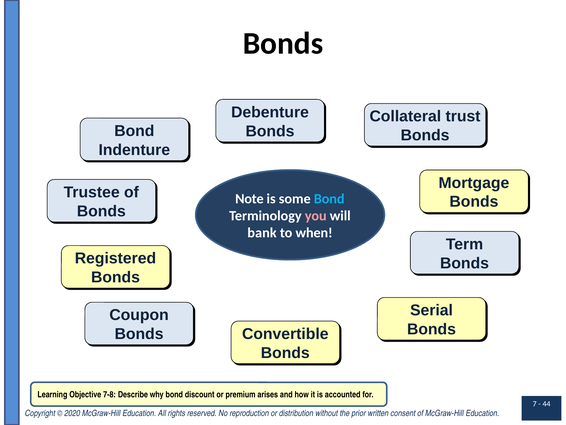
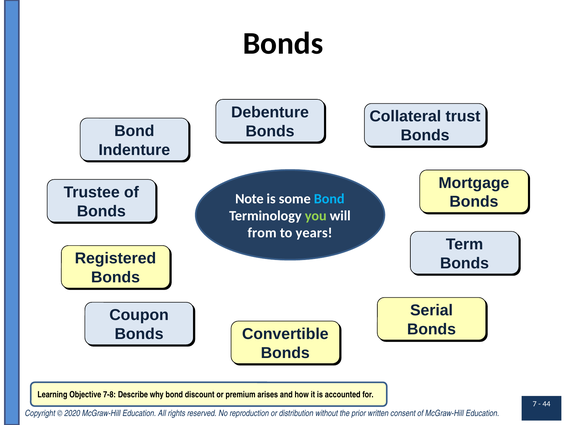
you colour: pink -> light green
bank: bank -> from
when: when -> years
